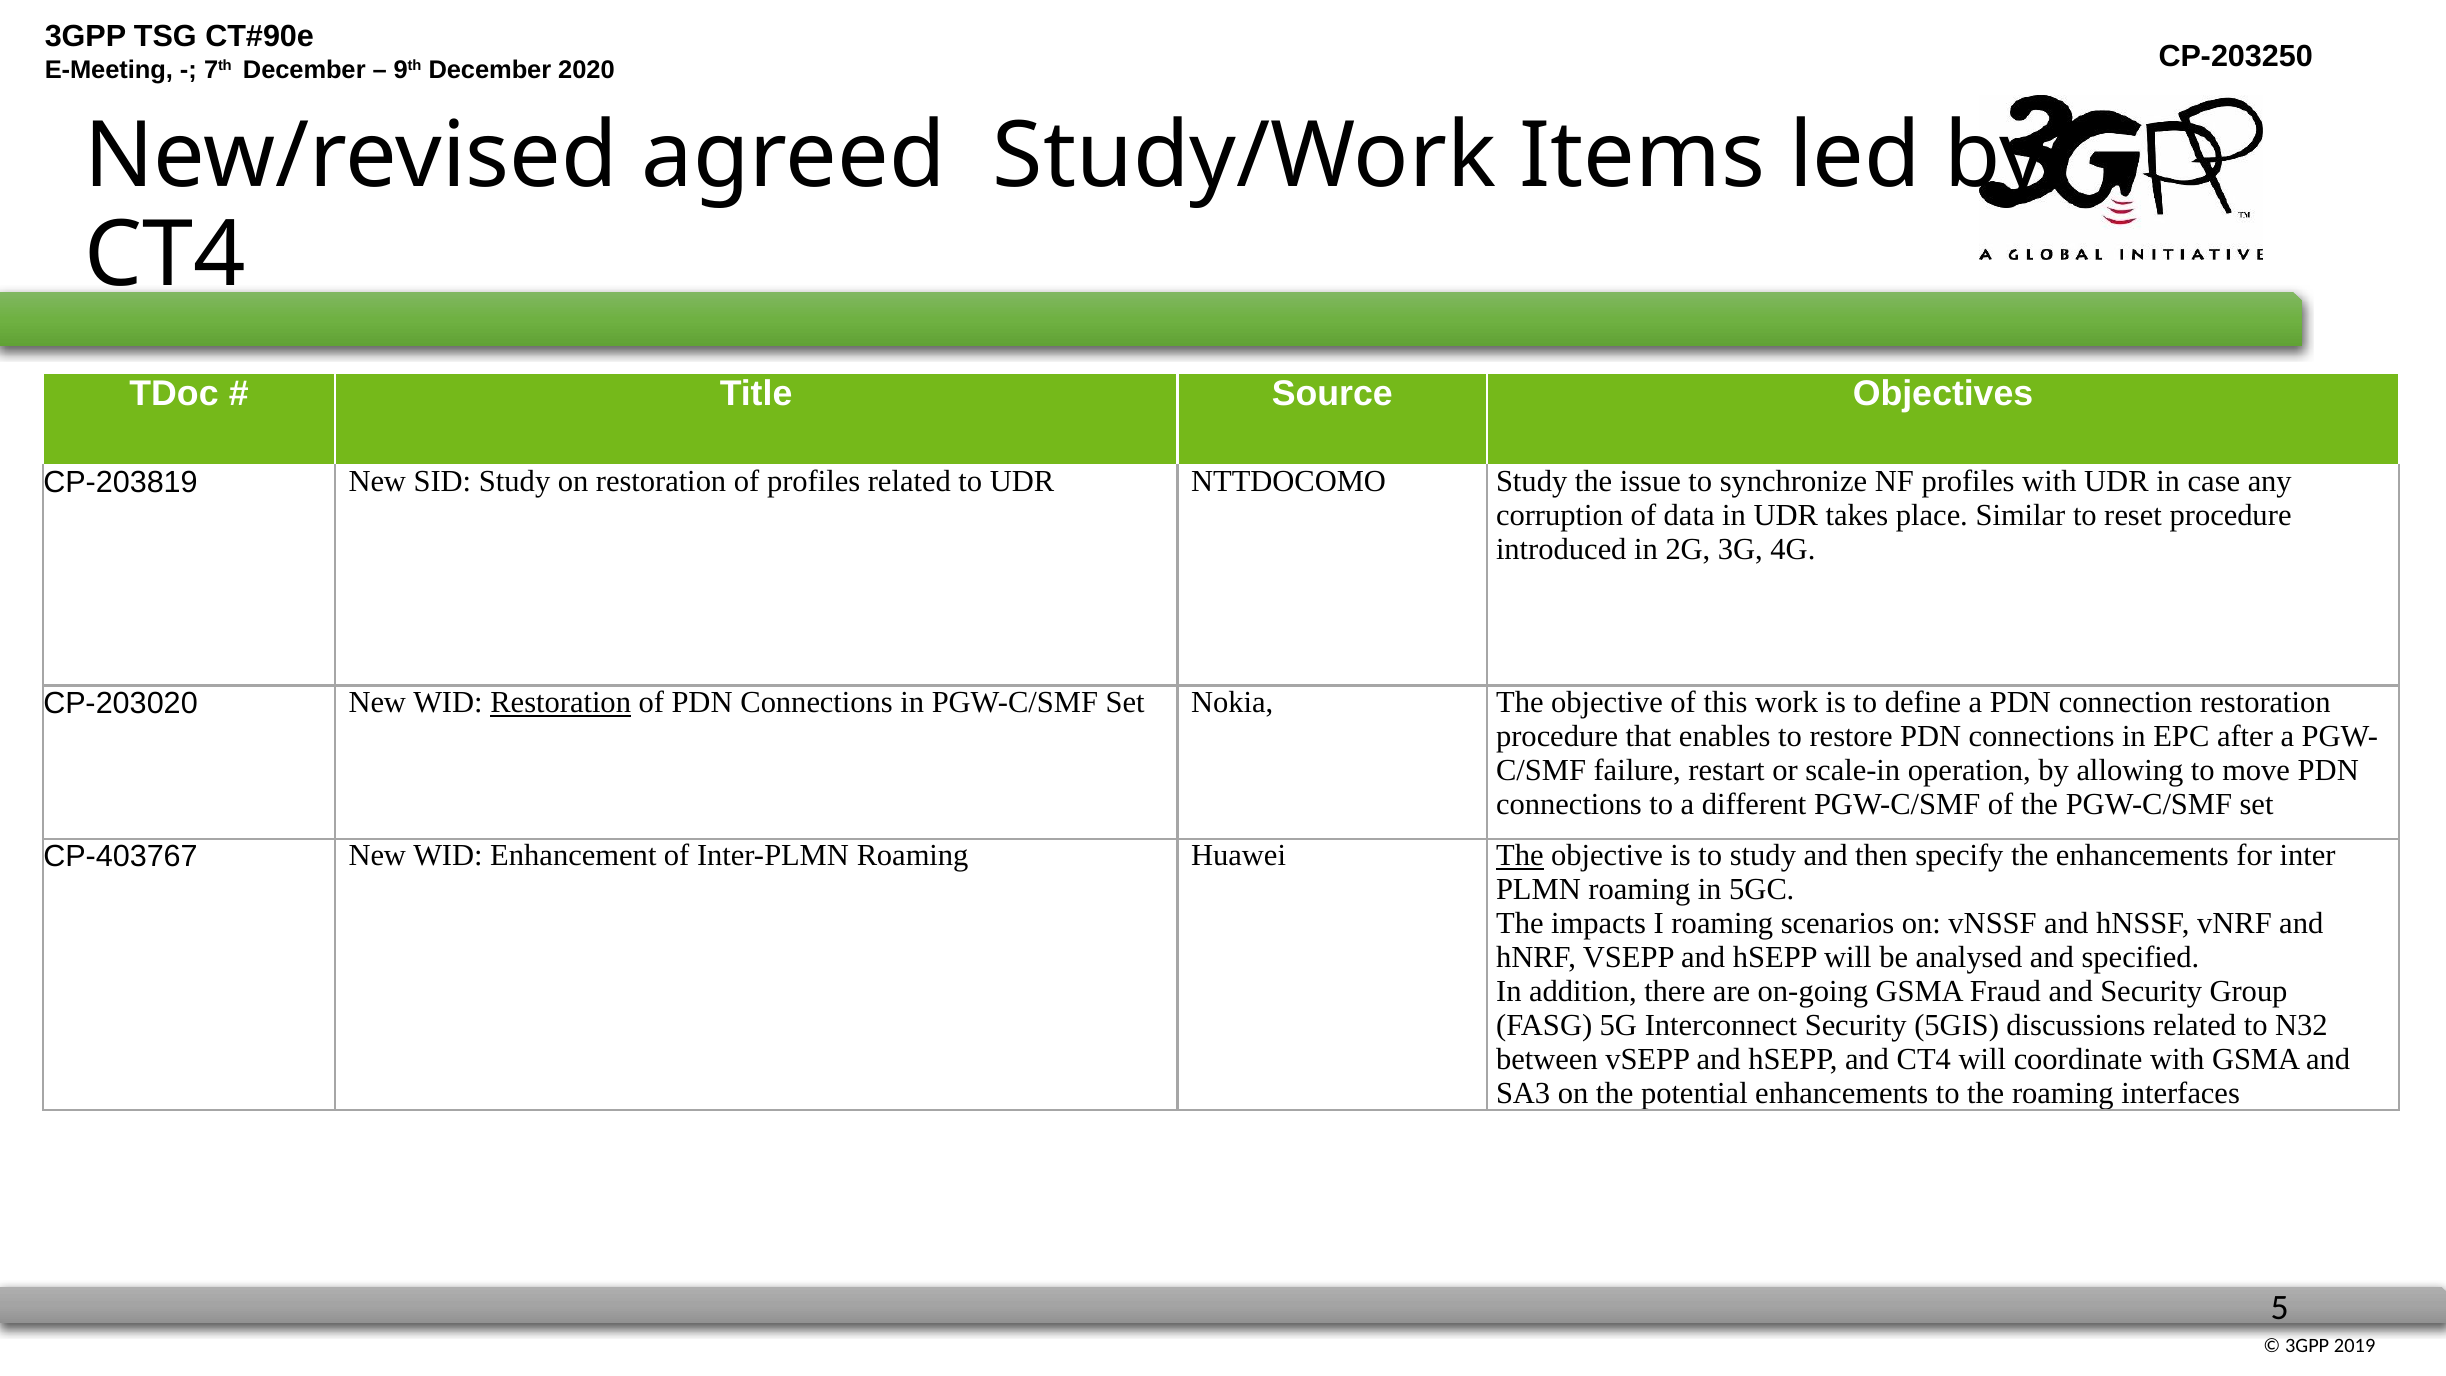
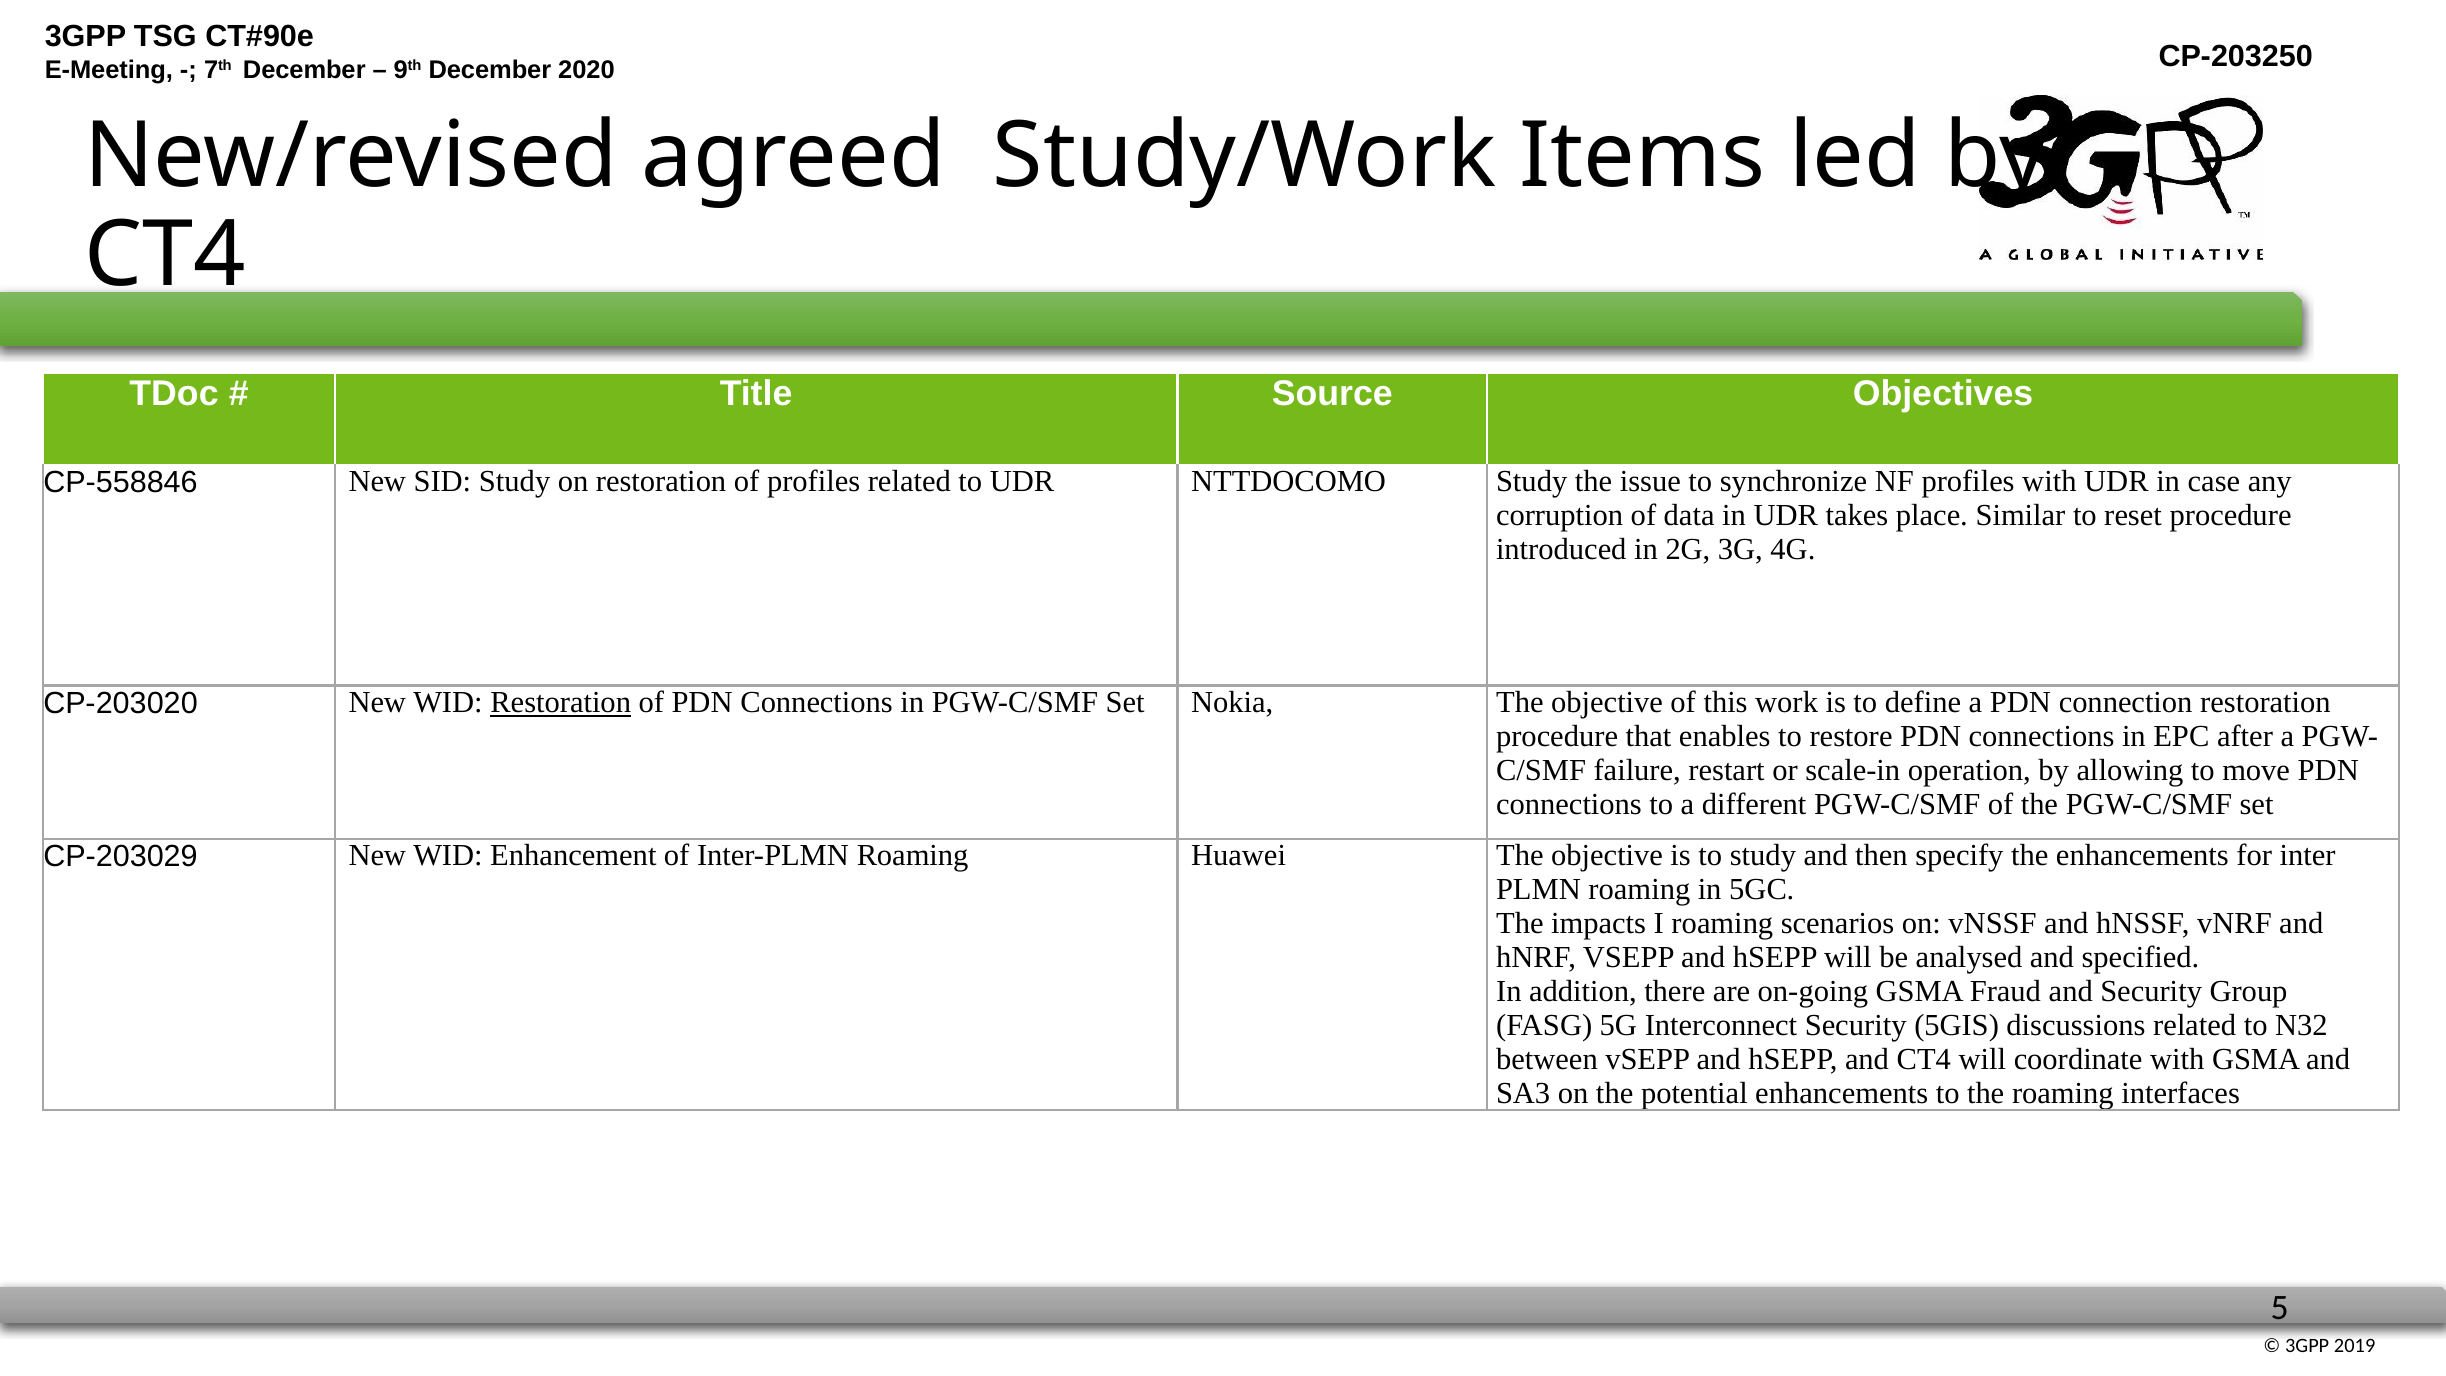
CP-203819: CP-203819 -> CP-558846
CP-403767: CP-403767 -> CP-203029
The at (1520, 856) underline: present -> none
